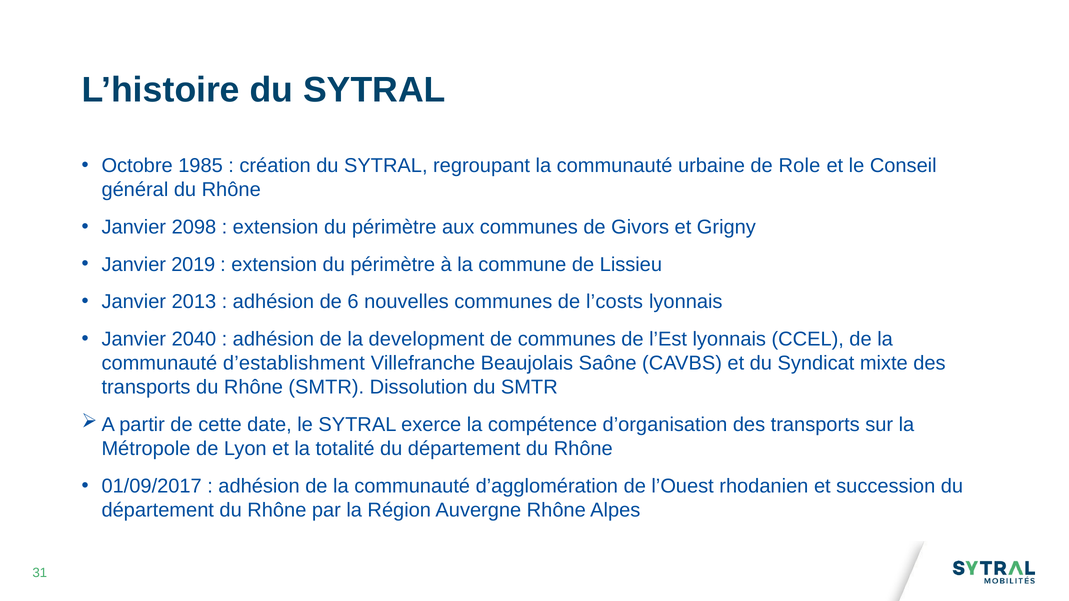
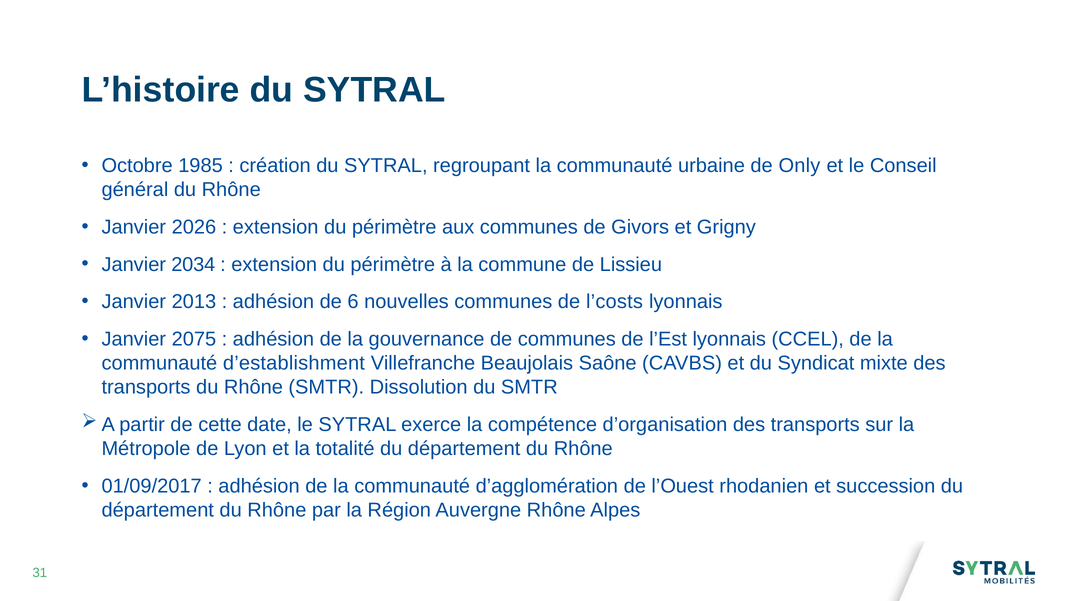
Role: Role -> Only
2098: 2098 -> 2026
2019: 2019 -> 2034
2040: 2040 -> 2075
development: development -> gouvernance
